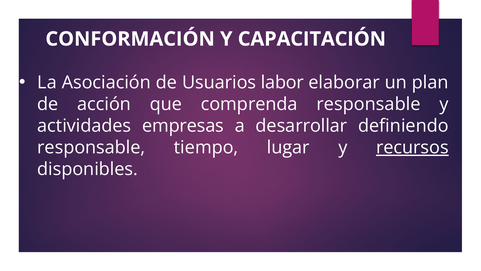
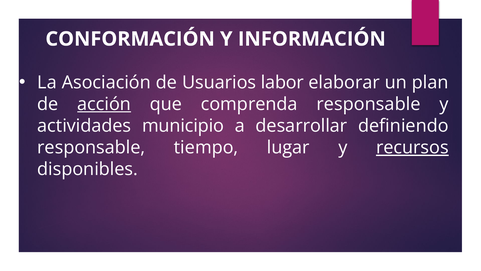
CAPACITACIÓN: CAPACITACIÓN -> INFORMACIÓN
acción underline: none -> present
empresas: empresas -> municipio
